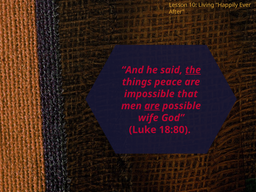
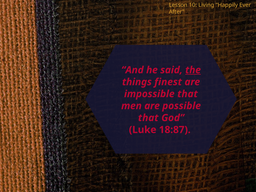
peace: peace -> finest
are at (152, 106) underline: present -> none
wife at (148, 118): wife -> that
18:80: 18:80 -> 18:87
